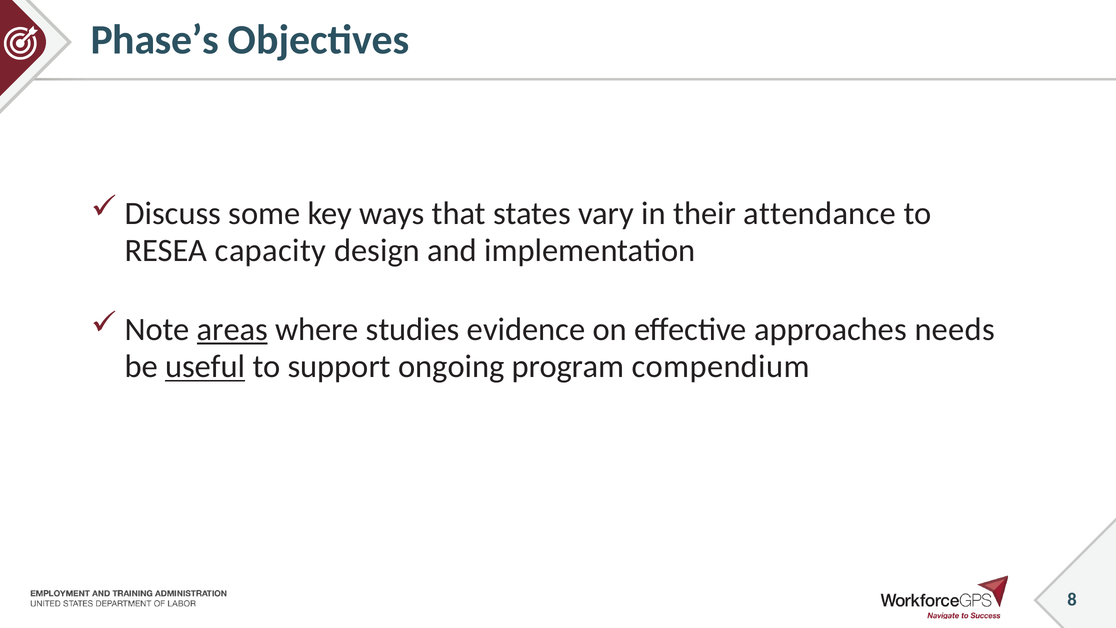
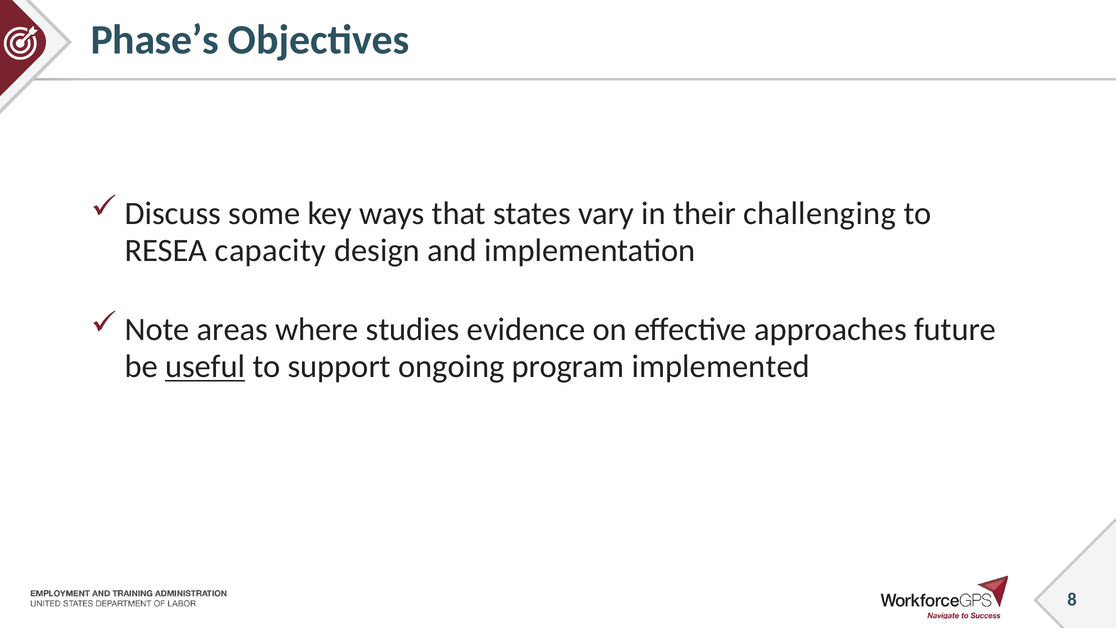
attendance: attendance -> challenging
areas underline: present -> none
needs: needs -> future
compendium: compendium -> implemented
